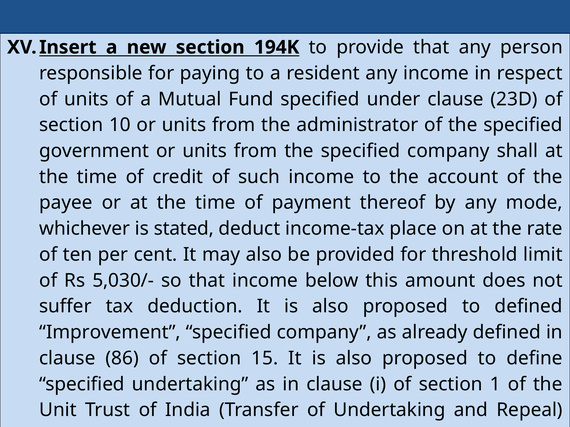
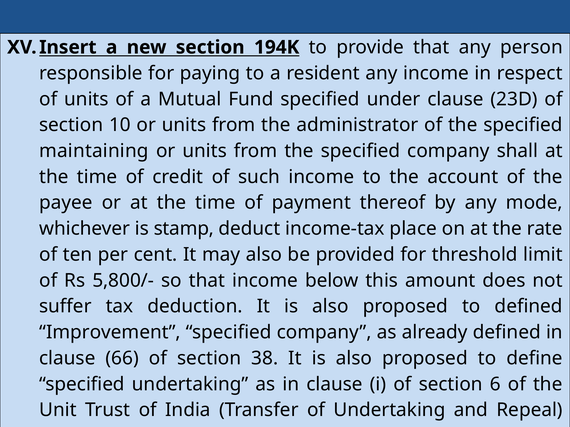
government: government -> maintaining
stated: stated -> stamp
5,030/-: 5,030/- -> 5,800/-
86: 86 -> 66
15: 15 -> 38
1: 1 -> 6
